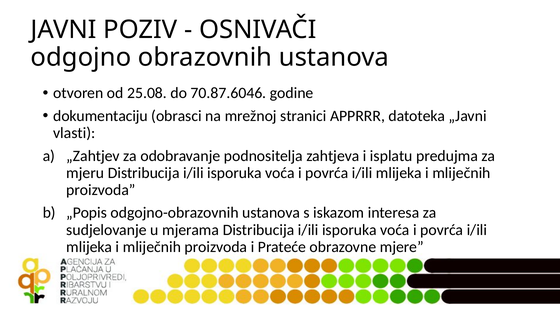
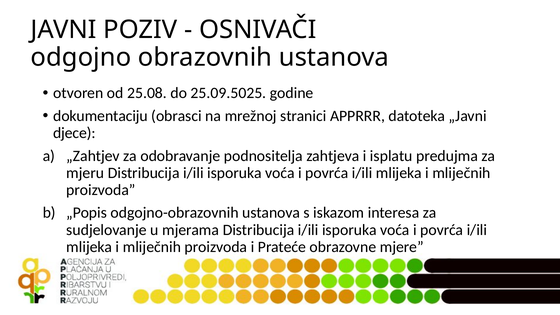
70.87.6046: 70.87.6046 -> 25.09.5025
vlasti: vlasti -> djece
